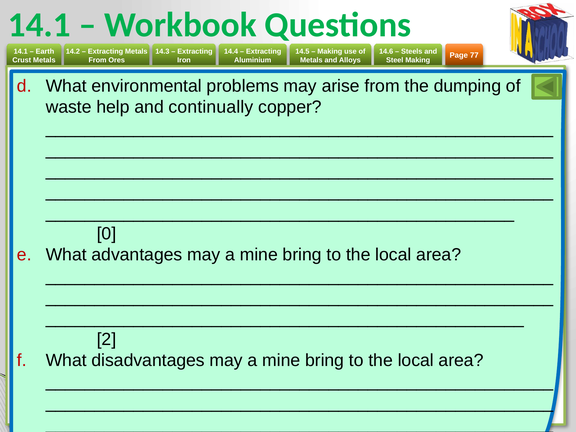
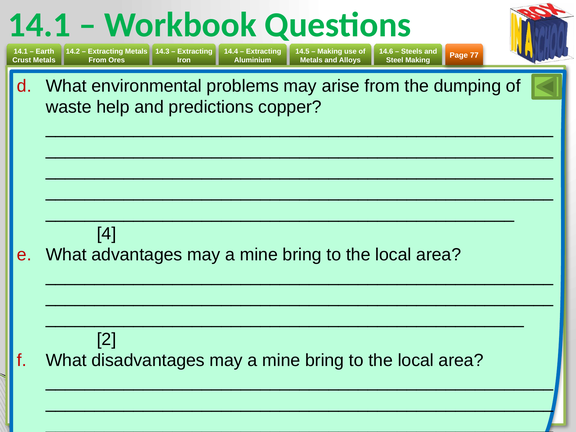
continually: continually -> predictions
0: 0 -> 4
